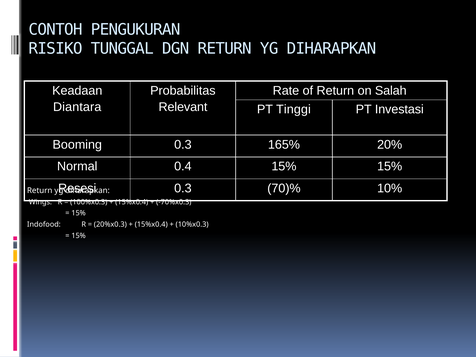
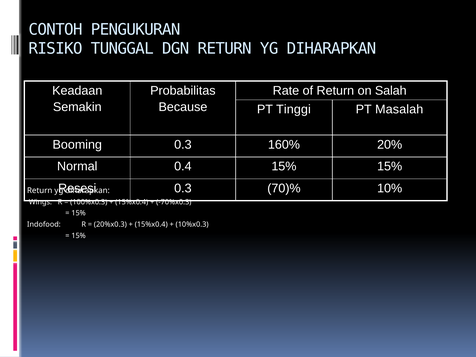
Diantara: Diantara -> Semakin
Relevant: Relevant -> Because
Investasi: Investasi -> Masalah
165%: 165% -> 160%
